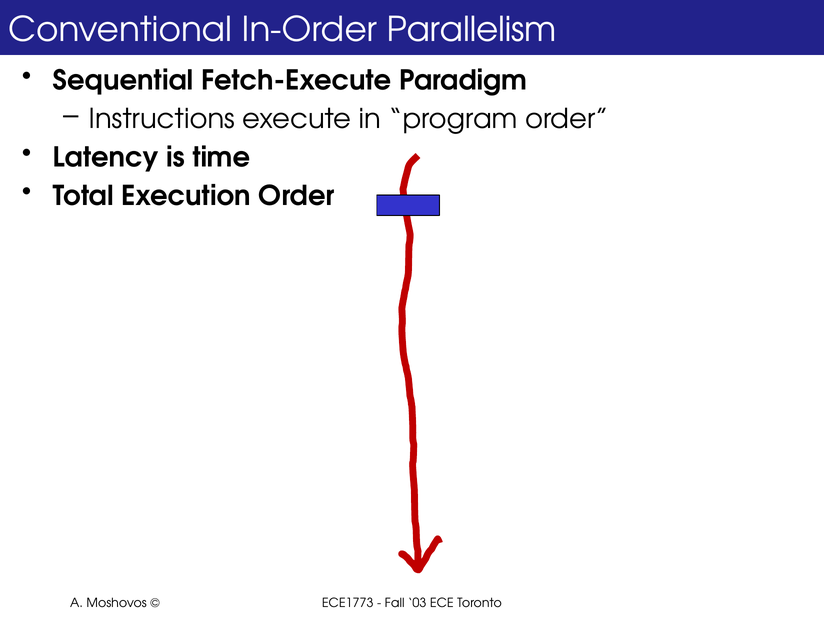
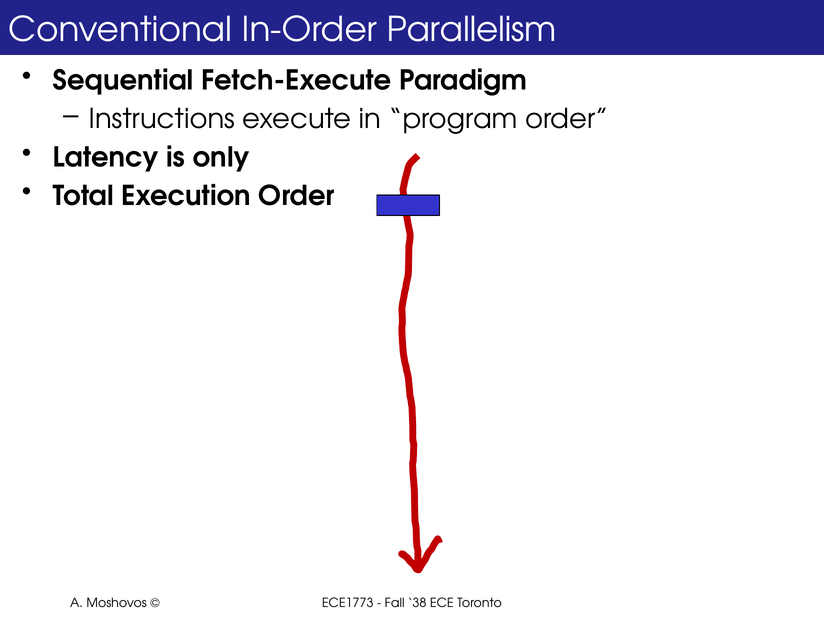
time: time -> only
03: 03 -> 38
